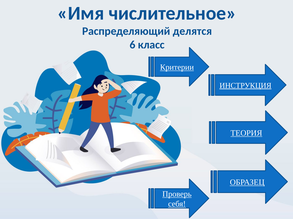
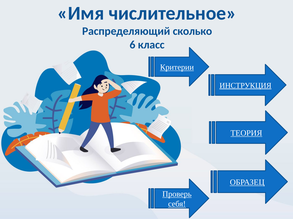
делятся: делятся -> сколько
